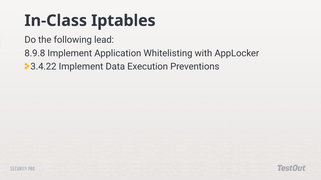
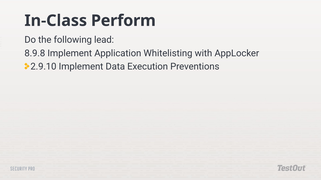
Iptables: Iptables -> Perform
3.4.22: 3.4.22 -> 2.9.10
